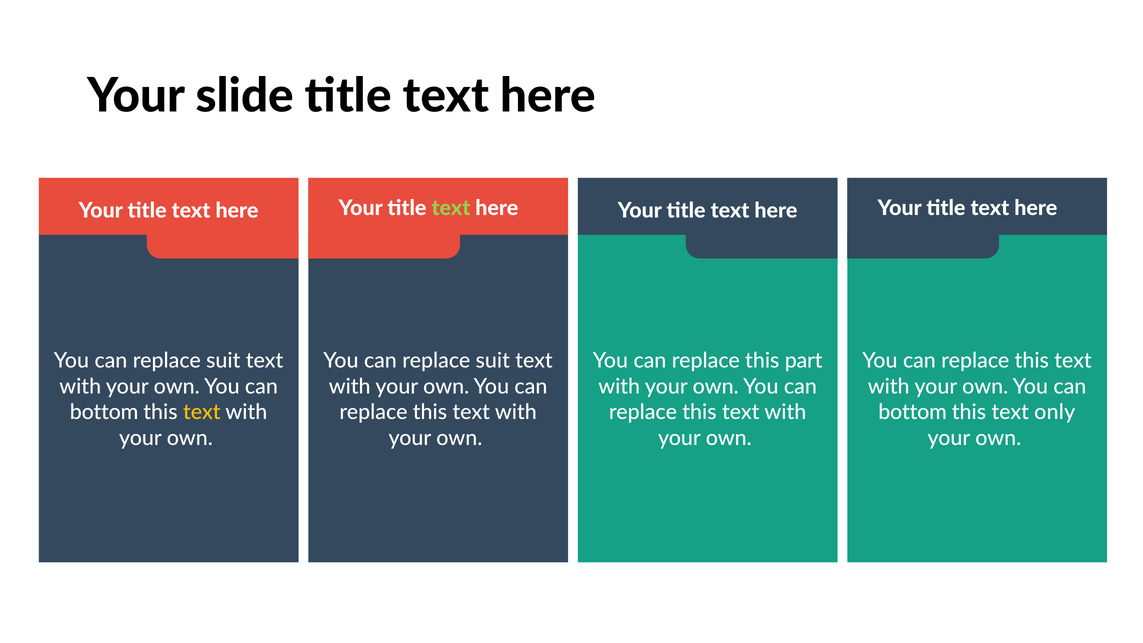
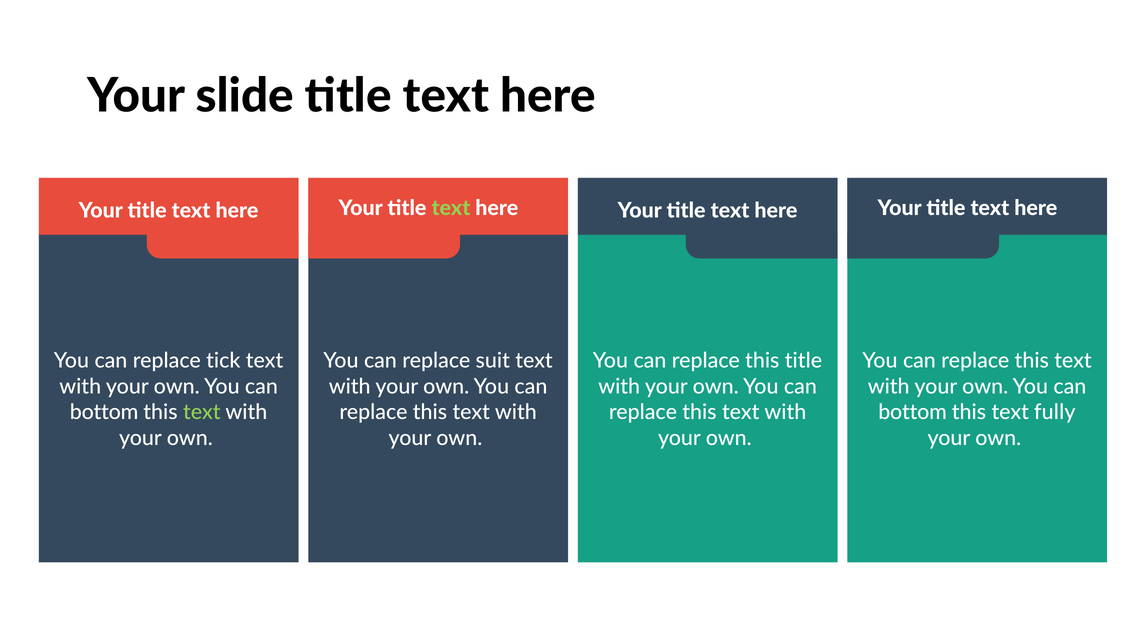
suit at (223, 361): suit -> tick
this part: part -> title
text at (202, 412) colour: yellow -> light green
only: only -> fully
